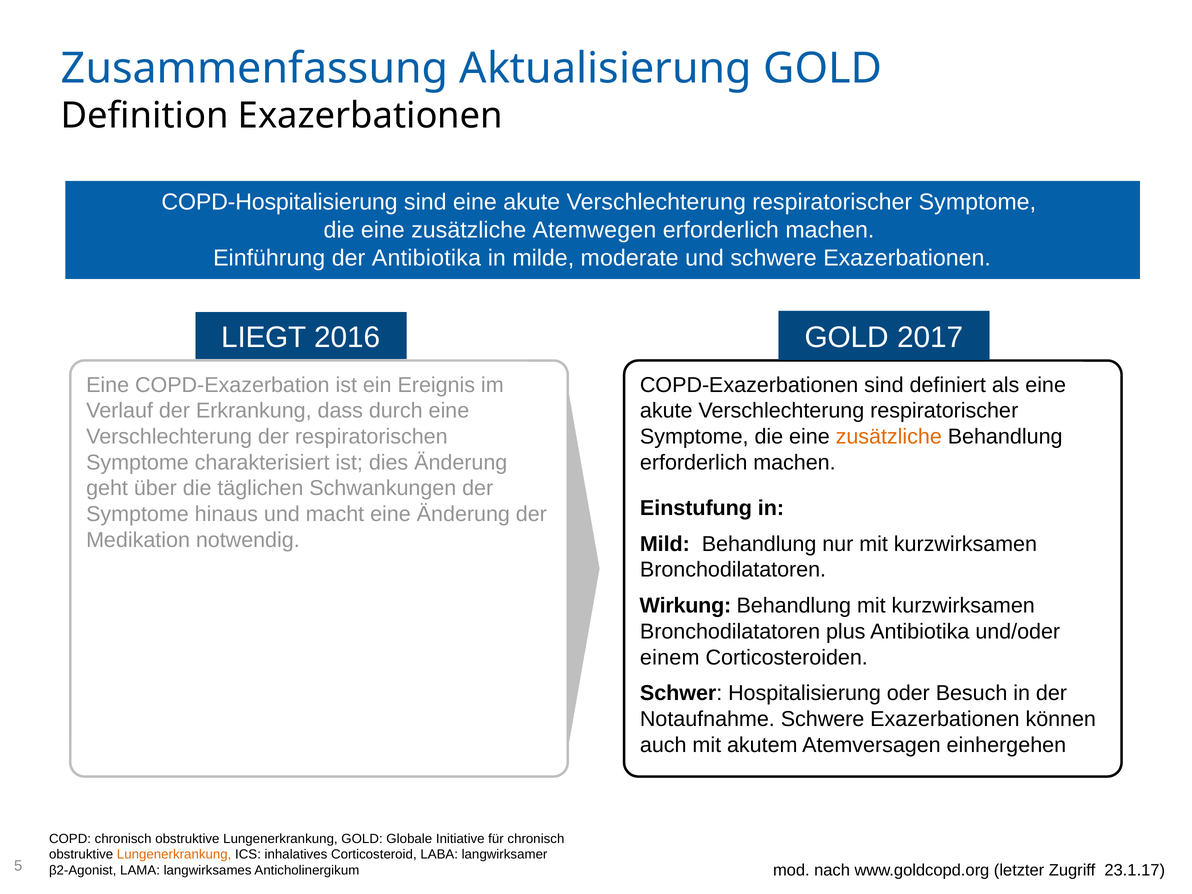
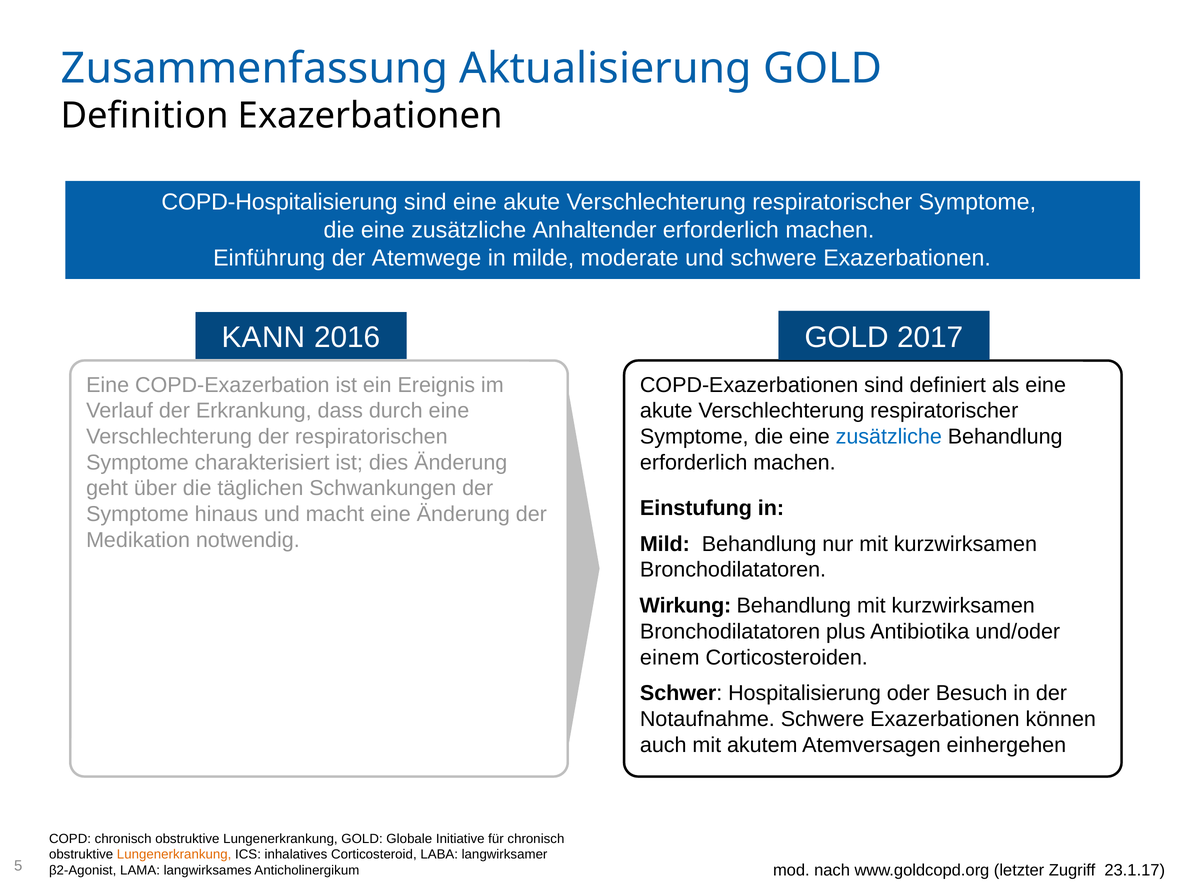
Atemwegen: Atemwegen -> Anhaltender
der Antibiotika: Antibiotika -> Atemwege
LIEGT: LIEGT -> KANN
zusätzliche at (889, 437) colour: orange -> blue
